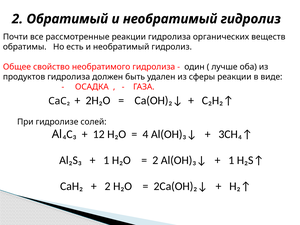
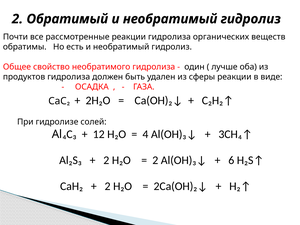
1 at (106, 160): 1 -> 2
1 at (231, 160): 1 -> 6
